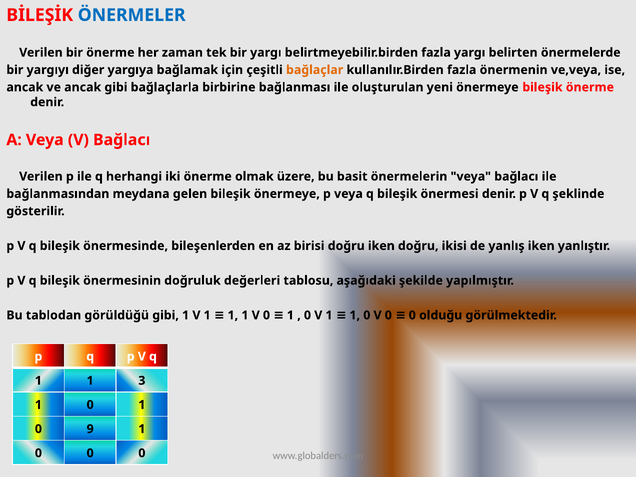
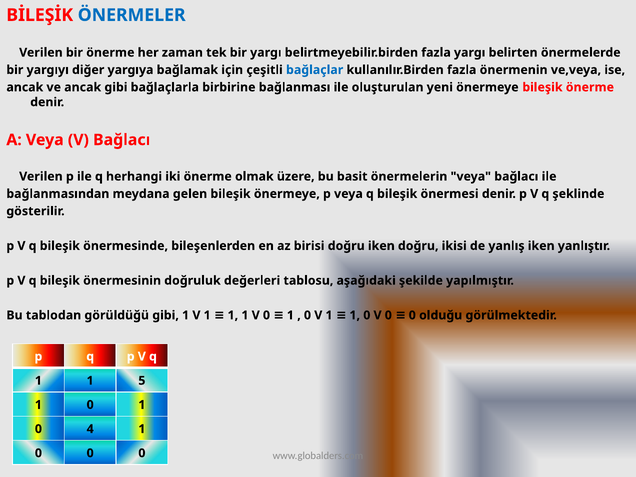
bağlaçlar colour: orange -> blue
3: 3 -> 5
9: 9 -> 4
